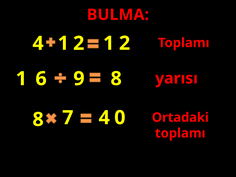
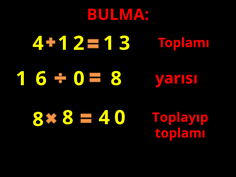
1 2: 2 -> 3
9: 9 -> 0
Ortadaki: Ortadaki -> Toplayıp
8 7: 7 -> 8
